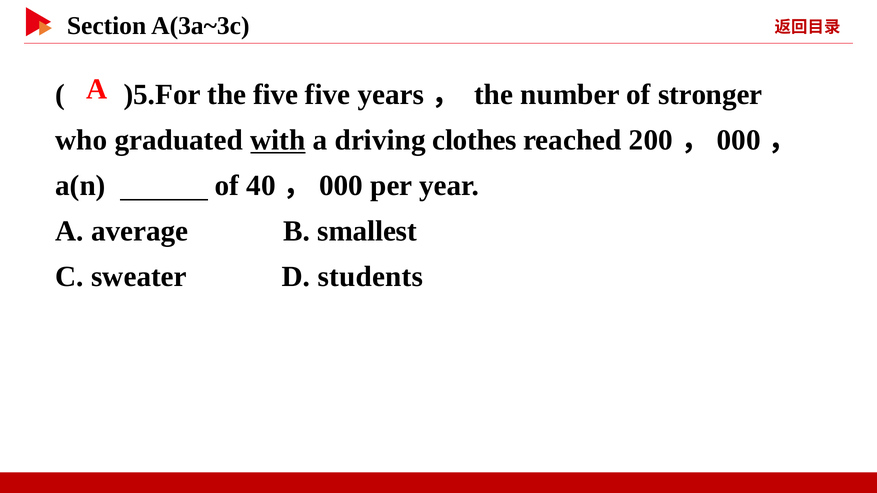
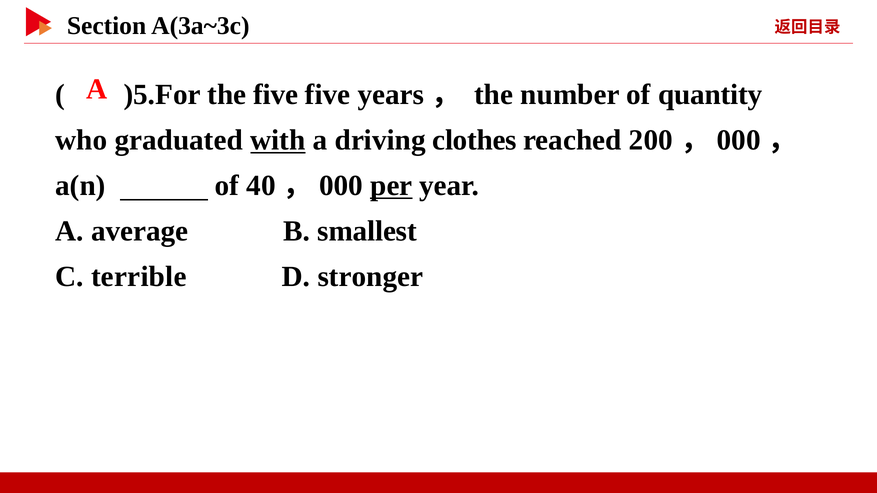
stronger: stronger -> quantity
per underline: none -> present
sweater: sweater -> terrible
students: students -> stronger
